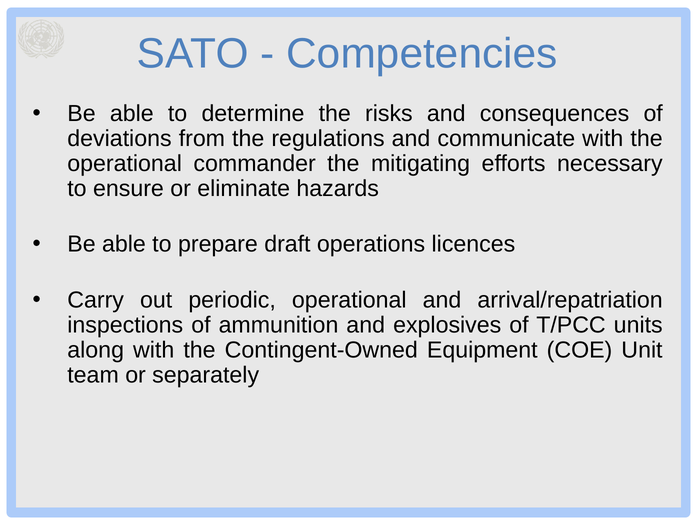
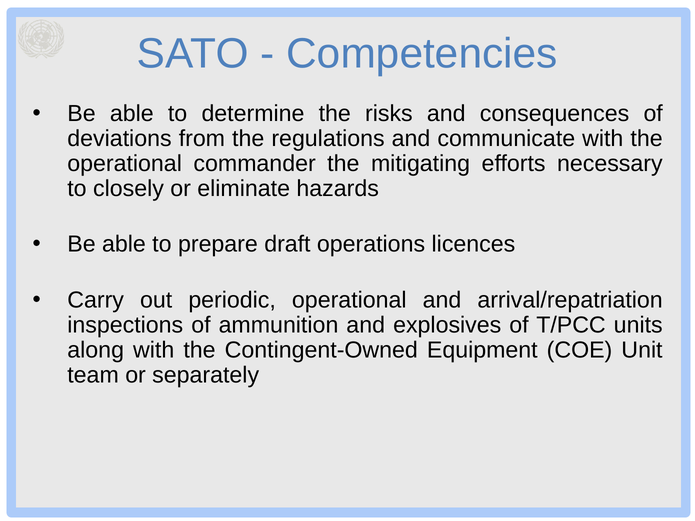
ensure: ensure -> closely
